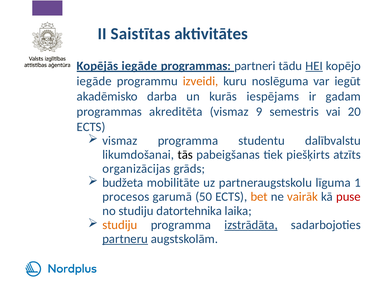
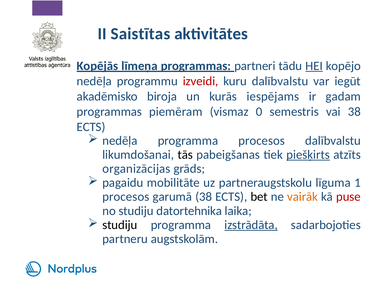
Kopējās iegāde: iegāde -> līmeņa
iegāde at (94, 81): iegāde -> nedēļa
izveidi colour: orange -> red
kuru noslēguma: noslēguma -> dalībvalstu
darba: darba -> biroja
akreditēta: akreditēta -> piemēram
9: 9 -> 0
vai 20: 20 -> 38
vismaz at (120, 141): vismaz -> nedēļa
programma studentu: studentu -> procesos
piešķirts underline: none -> present
budžeta: budžeta -> pagaidu
garumā 50: 50 -> 38
bet colour: orange -> black
studiju at (120, 225) colour: orange -> black
partneru underline: present -> none
